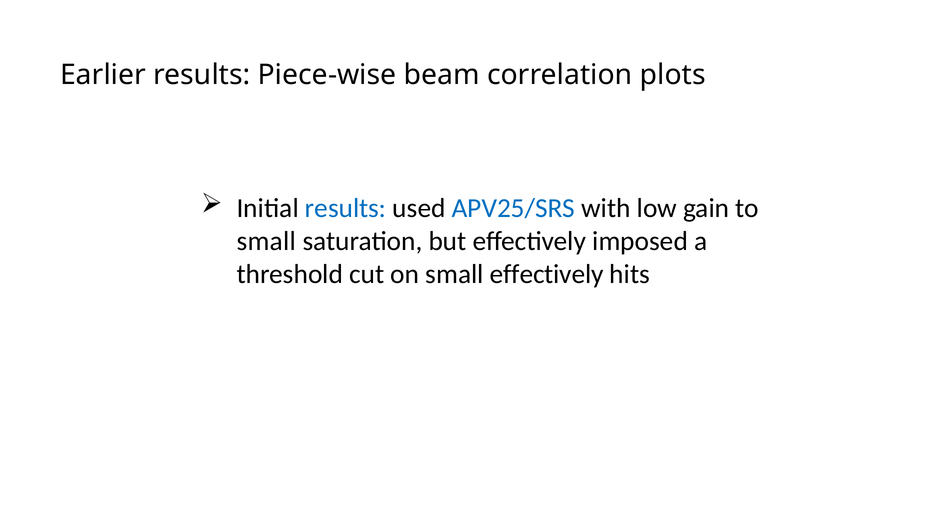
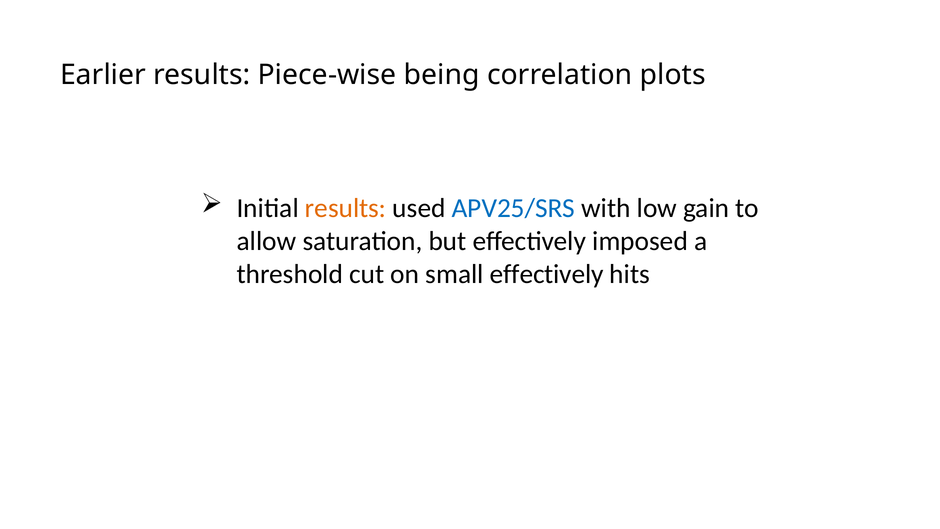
beam: beam -> being
results at (346, 208) colour: blue -> orange
small at (266, 241): small -> allow
